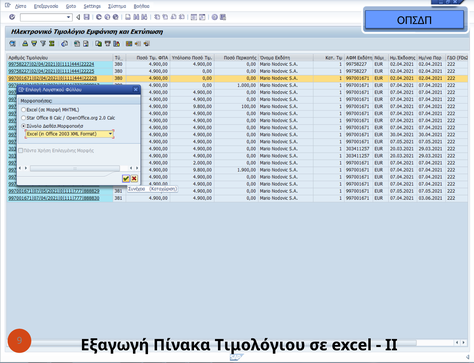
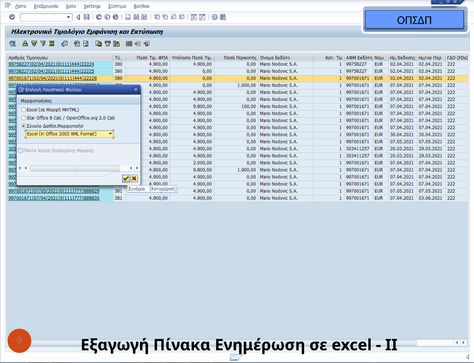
Τιμολόγιου: Τιμολόγιου -> Ενημέρωση
